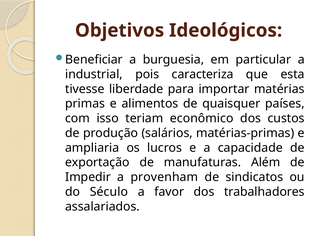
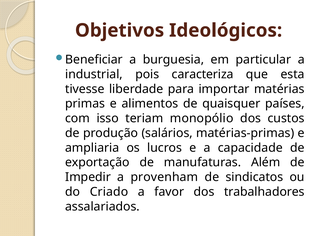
econômico: econômico -> monopólio
Século: Século -> Criado
